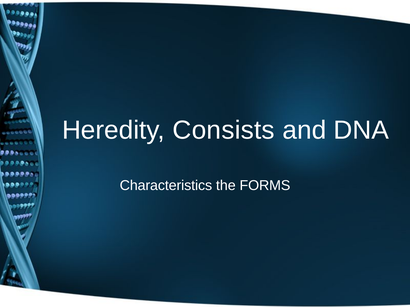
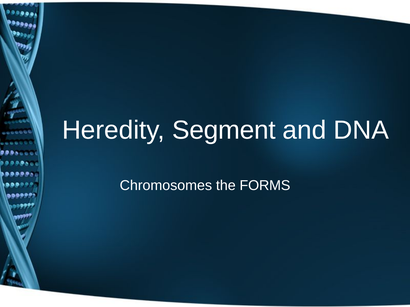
Consists: Consists -> Segment
Characteristics: Characteristics -> Chromosomes
